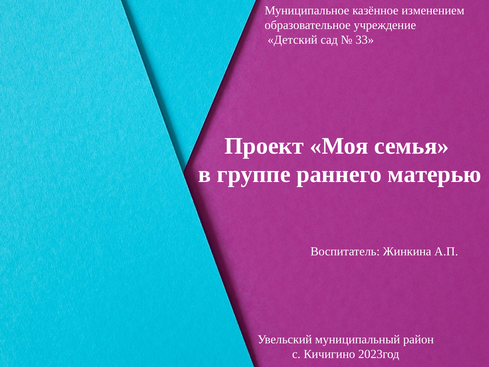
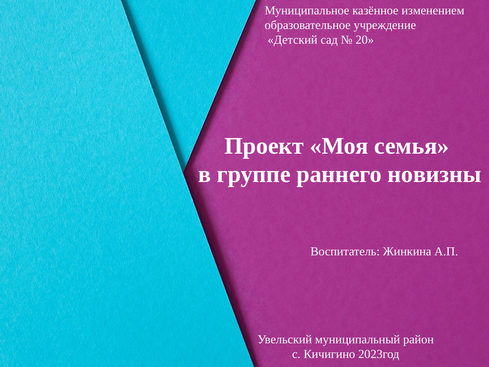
33: 33 -> 20
матерью: матерью -> новизны
